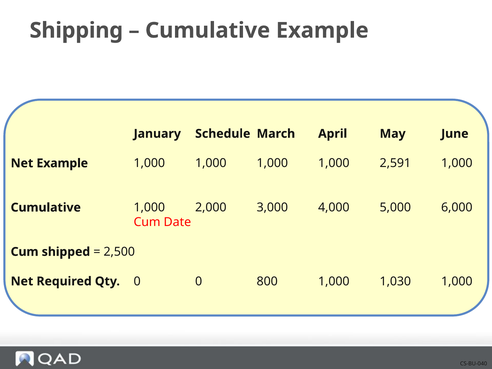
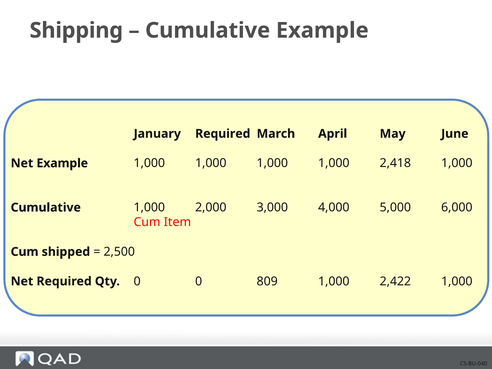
January Schedule: Schedule -> Required
2,591: 2,591 -> 2,418
Date: Date -> Item
800: 800 -> 809
1,030: 1,030 -> 2,422
